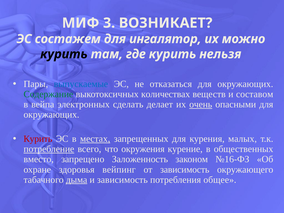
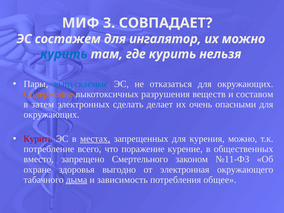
ВОЗНИКАЕТ: ВОЗНИКАЕТ -> СОВПАДАЕТ
курить at (64, 54) colour: black -> blue
Содержание colour: green -> orange
количествах: количествах -> разрушения
вейпа: вейпа -> затем
очень underline: present -> none
курения малых: малых -> можно
потребление underline: present -> none
окружения: окружения -> поражение
Заложенность: Заложенность -> Смертельного
№16-ФЗ: №16-ФЗ -> №11-ФЗ
вейпинг: вейпинг -> выгодно
от зависимость: зависимость -> электронная
